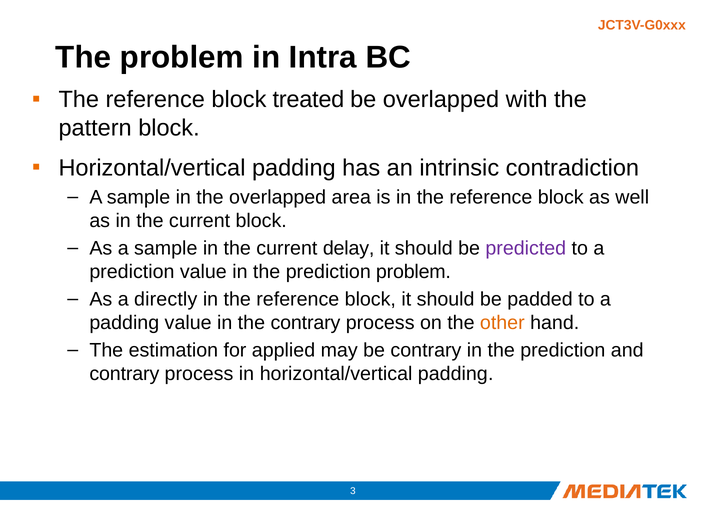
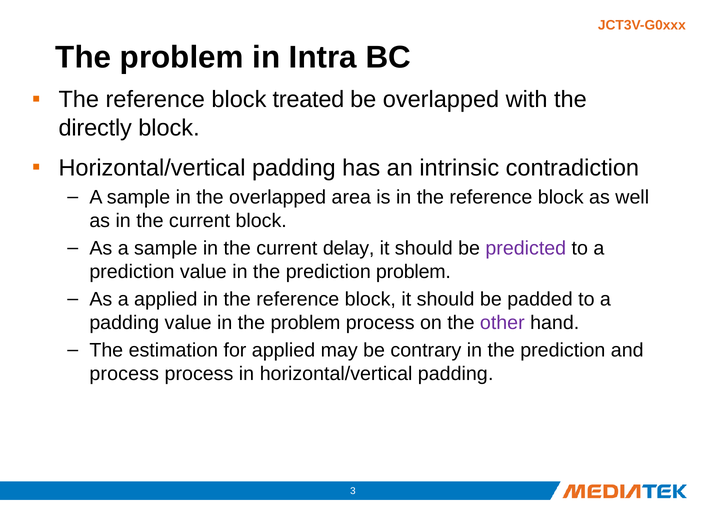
pattern: pattern -> directly
a directly: directly -> applied
in the contrary: contrary -> problem
other colour: orange -> purple
contrary at (124, 374): contrary -> process
